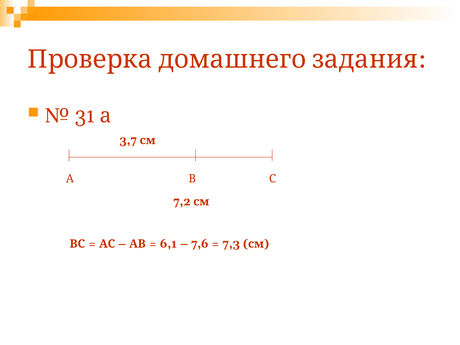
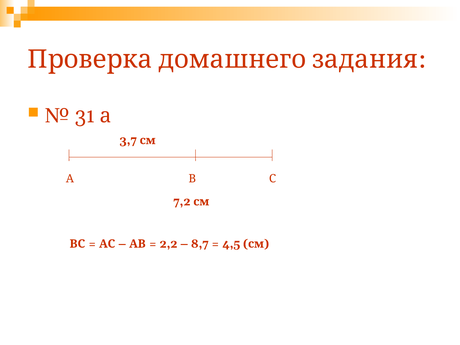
6,1: 6,1 -> 2,2
7,6: 7,6 -> 8,7
7,3: 7,3 -> 4,5
